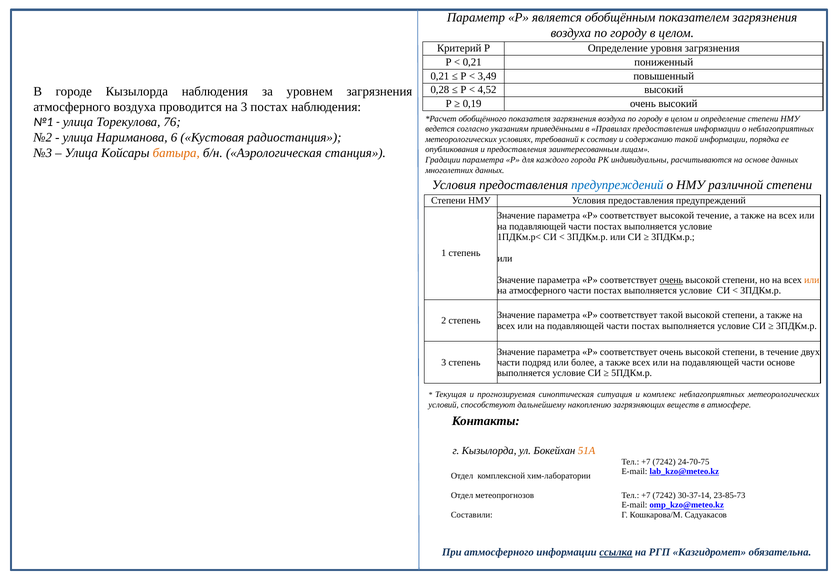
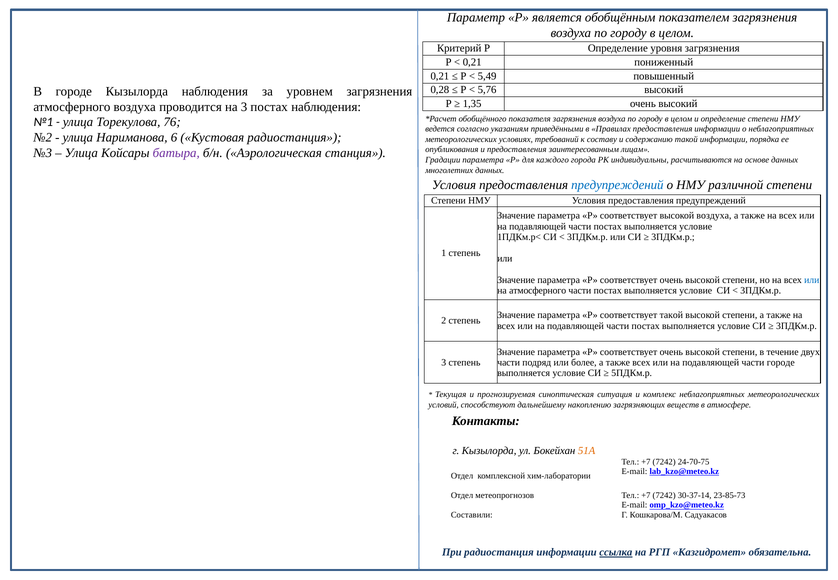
3,49: 3,49 -> 5,49
4,52: 4,52 -> 5,76
0,19: 0,19 -> 1,35
батыра colour: orange -> purple
высокой течение: течение -> воздуха
очень at (671, 280) underline: present -> none
или at (812, 280) colour: orange -> blue
части основе: основе -> городе
При атмосферного: атмосферного -> радиостанция
